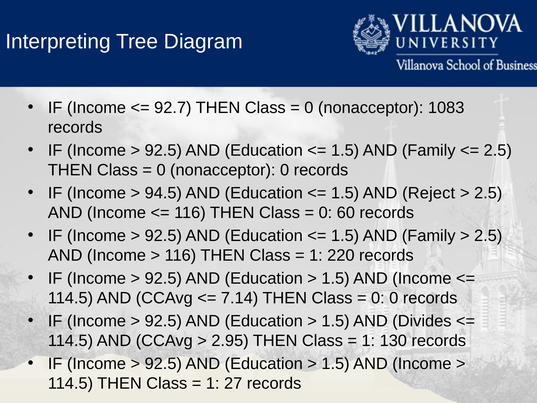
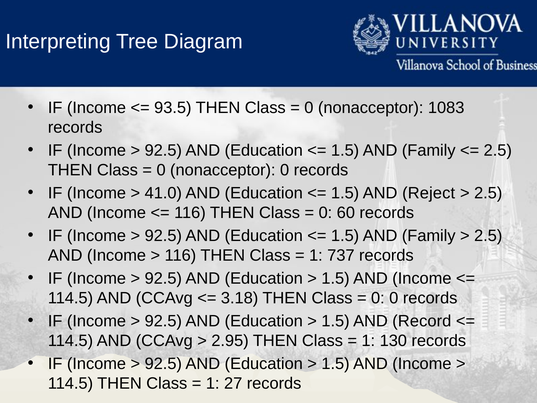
92.7: 92.7 -> 93.5
94.5: 94.5 -> 41.0
220: 220 -> 737
7.14: 7.14 -> 3.18
Divides: Divides -> Record
